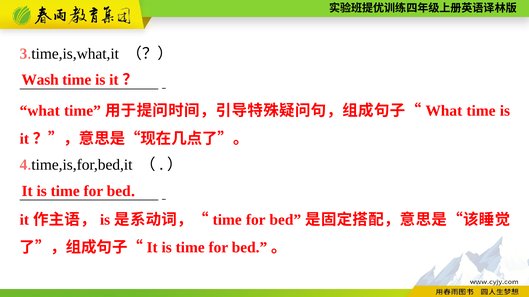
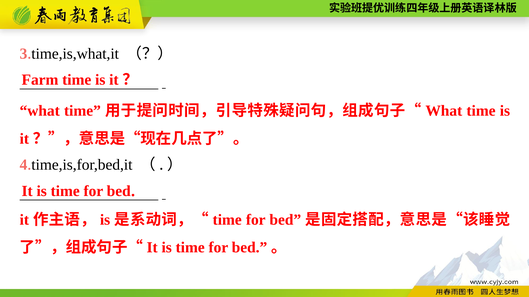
Wash: Wash -> Farm
